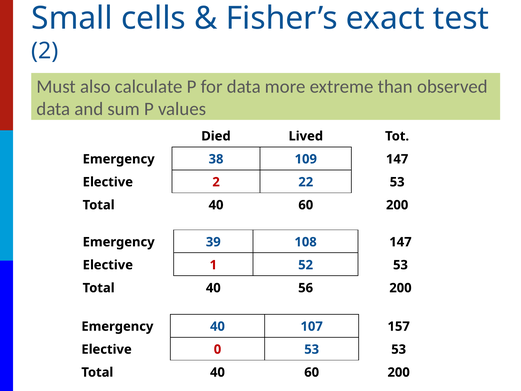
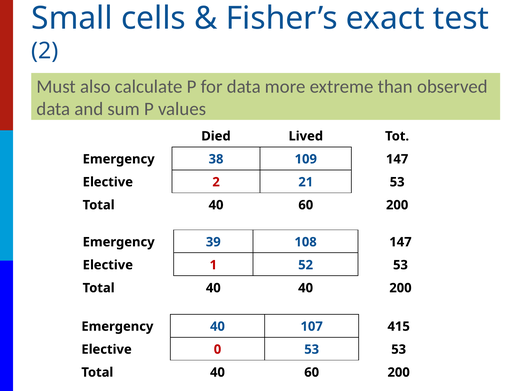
22: 22 -> 21
40 56: 56 -> 40
157: 157 -> 415
